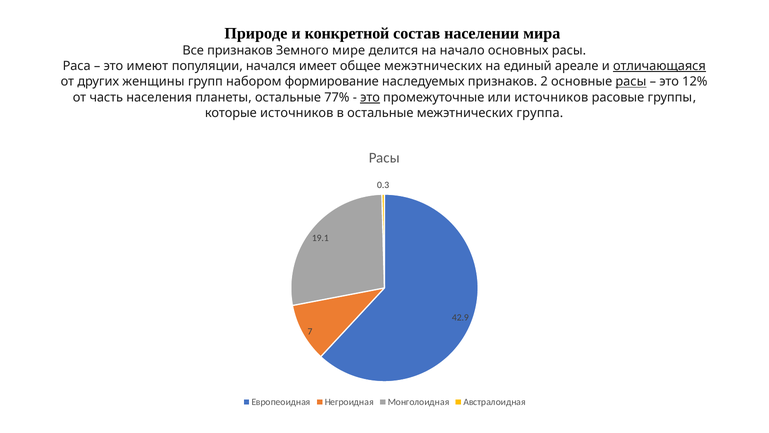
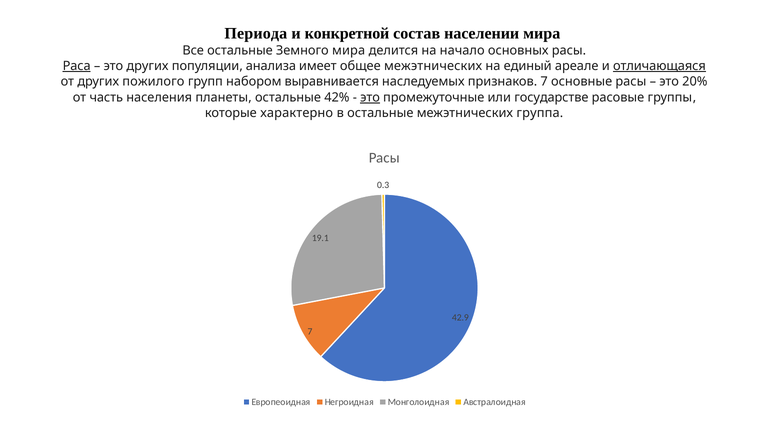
Природе: Природе -> Периода
Все признаков: признаков -> остальные
Земного мире: мире -> мира
Раса underline: none -> present
это имеют: имеют -> других
начался: начался -> анализа
женщины: женщины -> пожилого
формирование: формирование -> выравнивается
признаков 2: 2 -> 7
расы at (631, 82) underline: present -> none
12%: 12% -> 20%
77%: 77% -> 42%
или источников: источников -> государстве
которые источников: источников -> характерно
